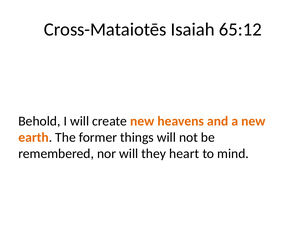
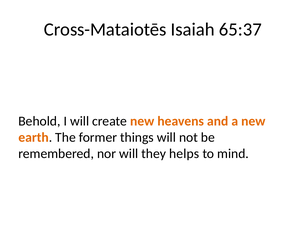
65:12: 65:12 -> 65:37
heart: heart -> helps
